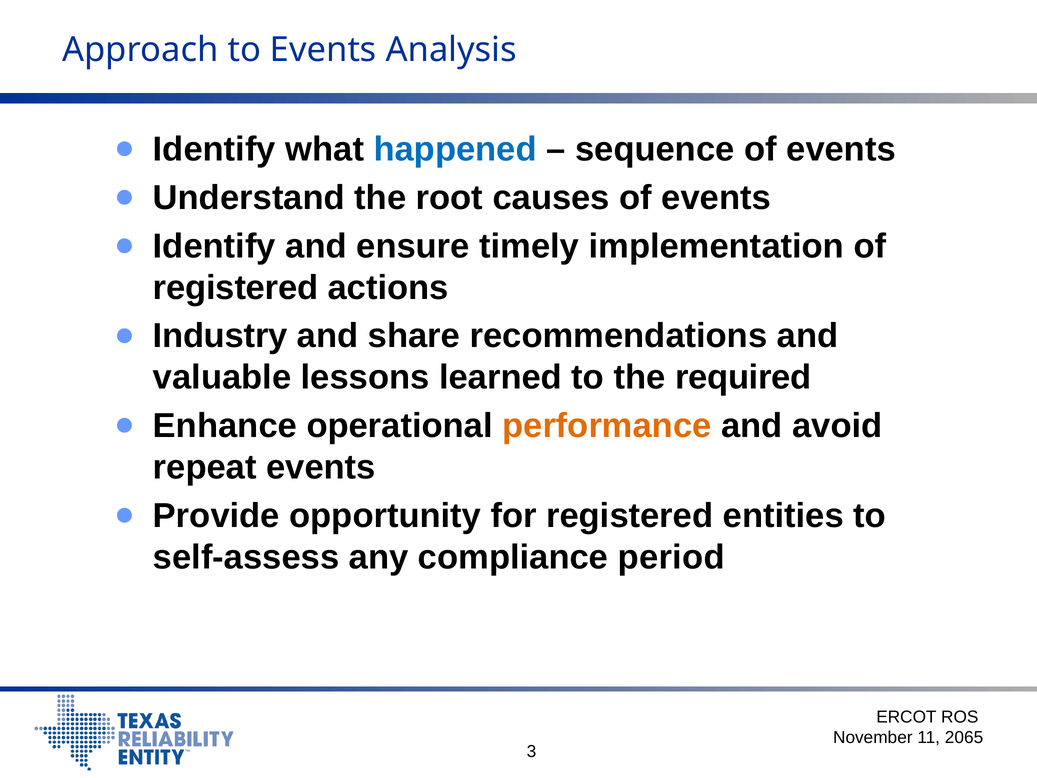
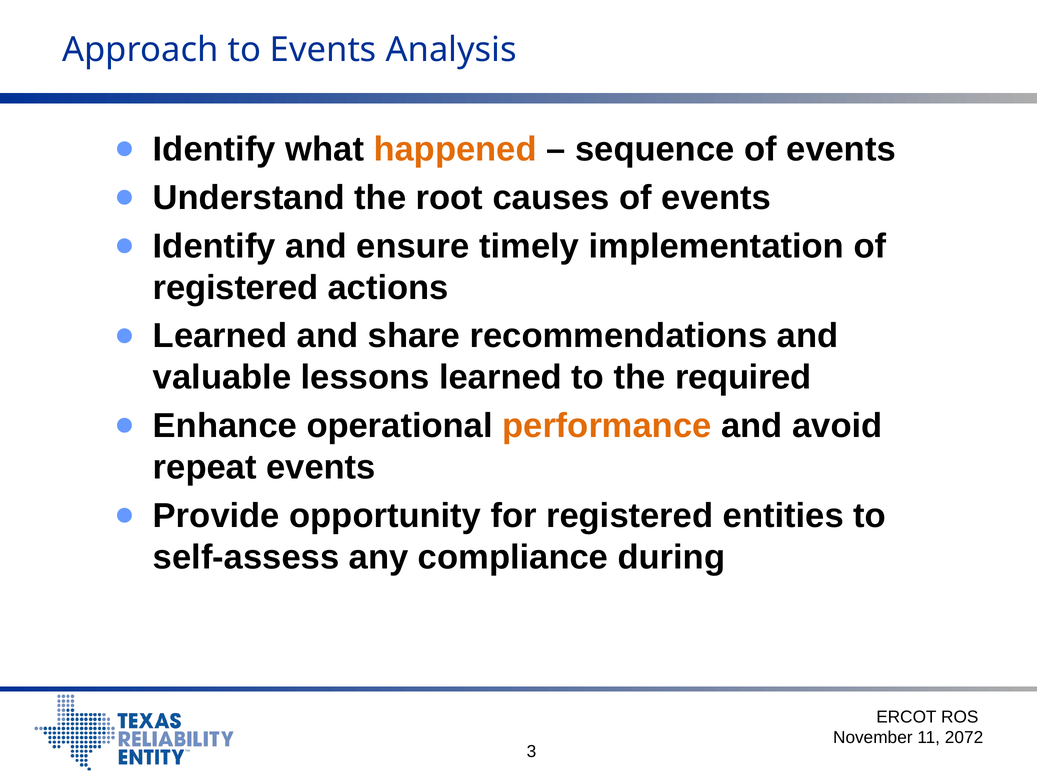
happened colour: blue -> orange
Industry at (220, 336): Industry -> Learned
period: period -> during
2065: 2065 -> 2072
